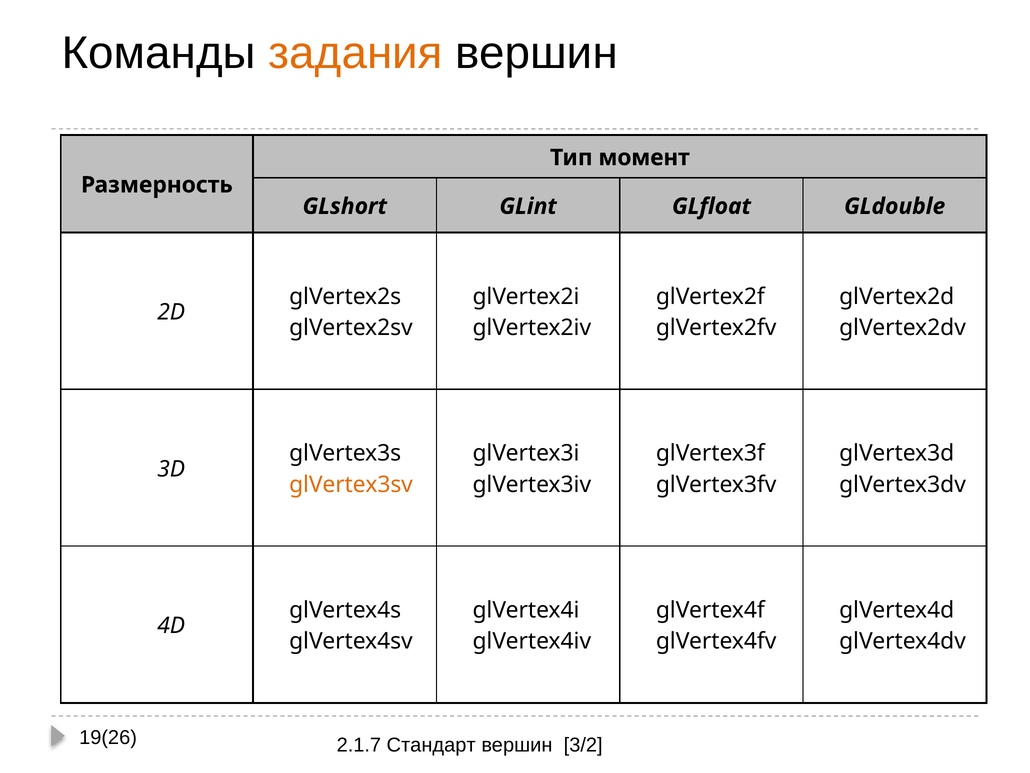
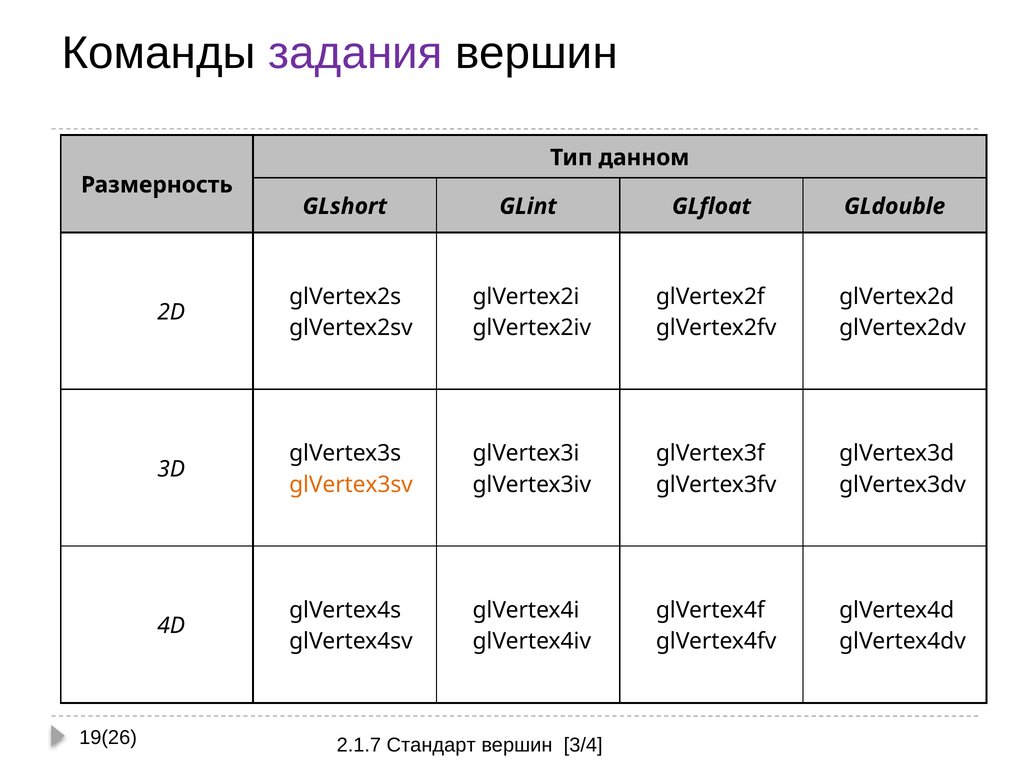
задания colour: orange -> purple
момент: момент -> данном
3/2: 3/2 -> 3/4
